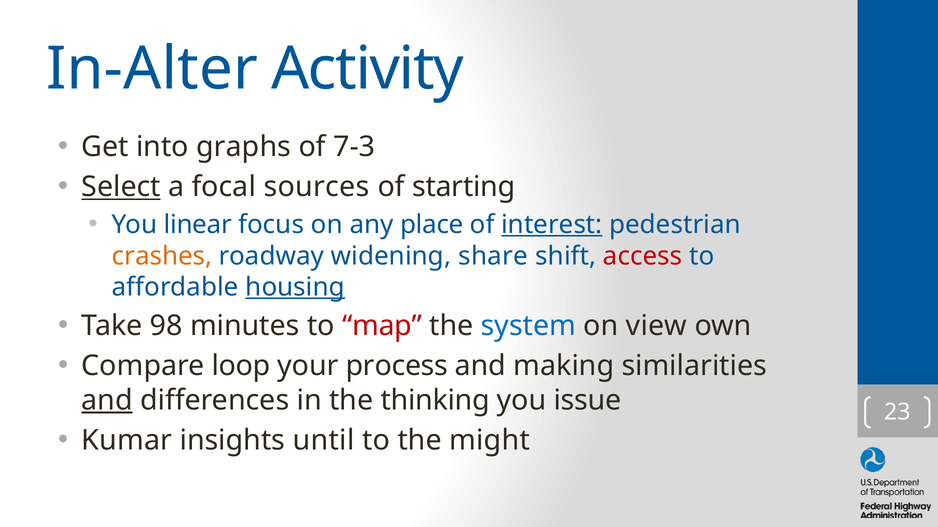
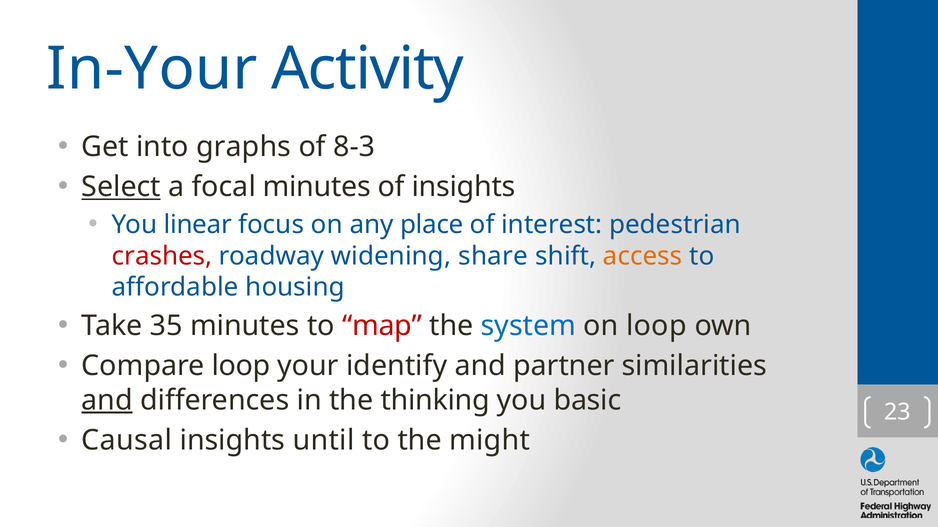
In-Alter: In-Alter -> In-Your
7-3: 7-3 -> 8-3
focal sources: sources -> minutes
of starting: starting -> insights
interest underline: present -> none
crashes colour: orange -> red
access colour: red -> orange
housing underline: present -> none
98: 98 -> 35
on view: view -> loop
process: process -> identify
making: making -> partner
issue: issue -> basic
Kumar: Kumar -> Causal
